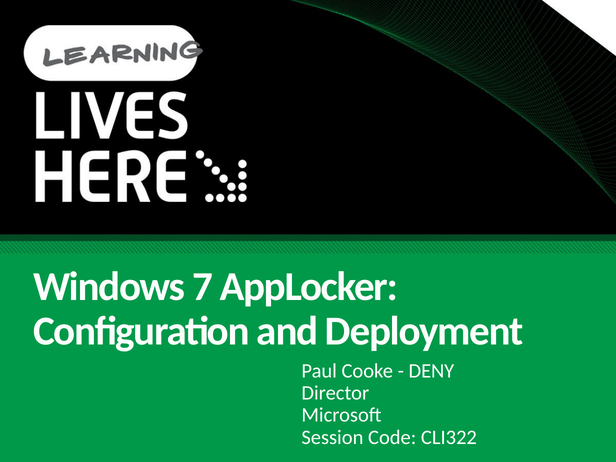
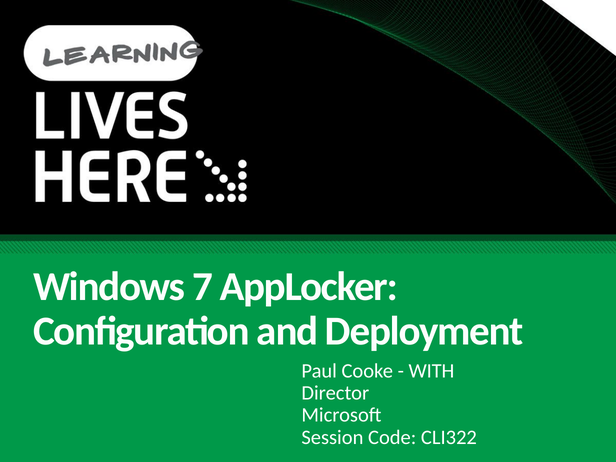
DENY: DENY -> WITH
